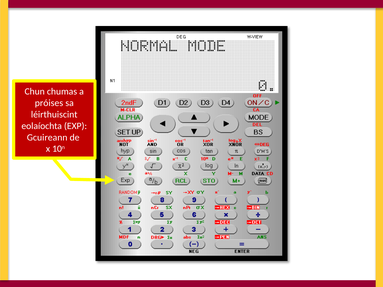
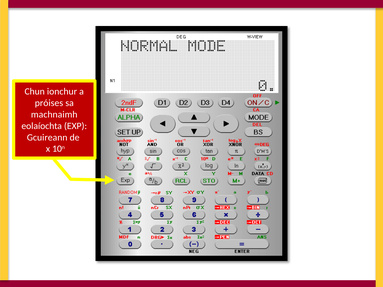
chumas: chumas -> ionchur
léirthuiscint: léirthuiscint -> machnaimh
